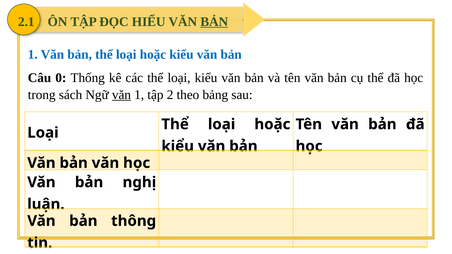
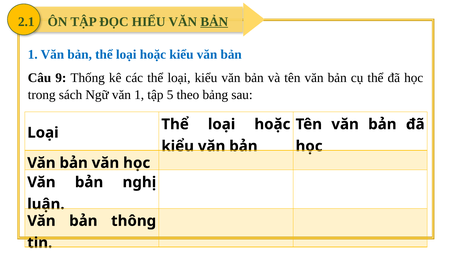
0: 0 -> 9
văn at (121, 95) underline: present -> none
2: 2 -> 5
